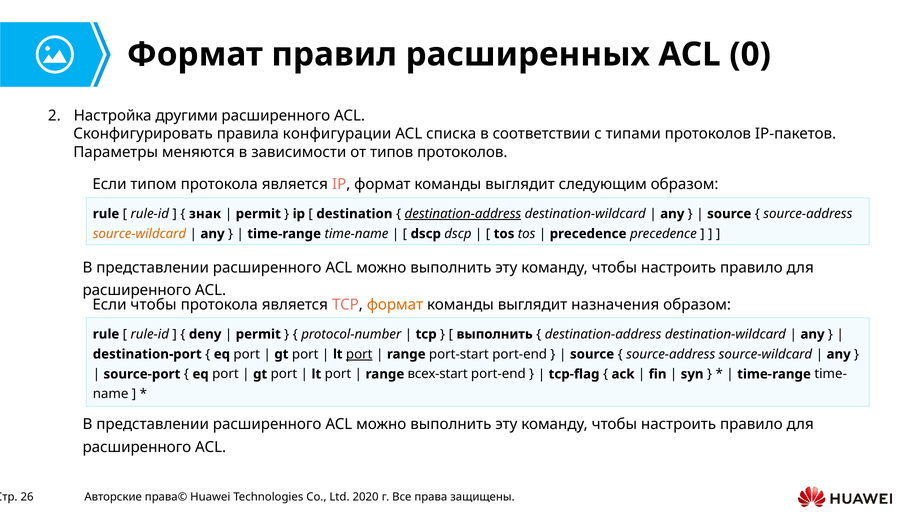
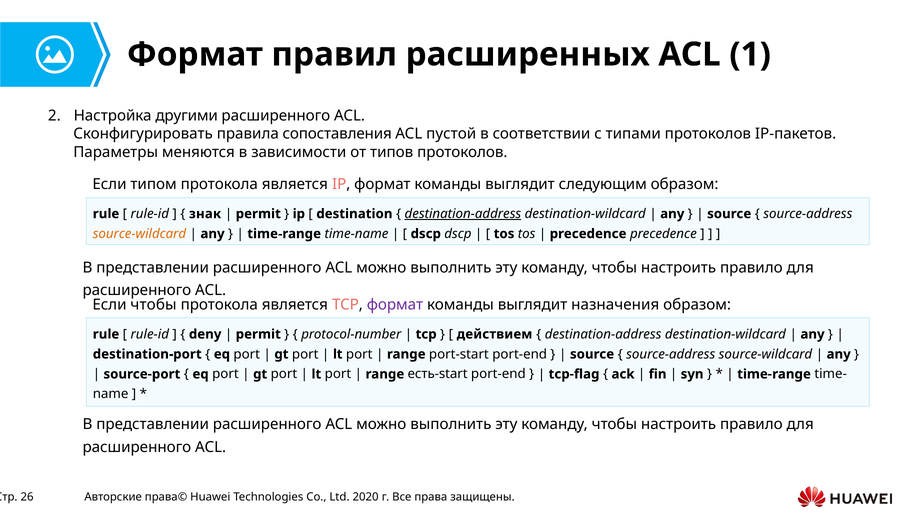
0: 0 -> 1
конфигурации: конфигурации -> сопоставления
списка: списка -> пустой
формат at (395, 305) colour: orange -> purple
выполнить at (495, 334): выполнить -> действием
port at (359, 354) underline: present -> none
всех-start: всех-start -> есть-start
